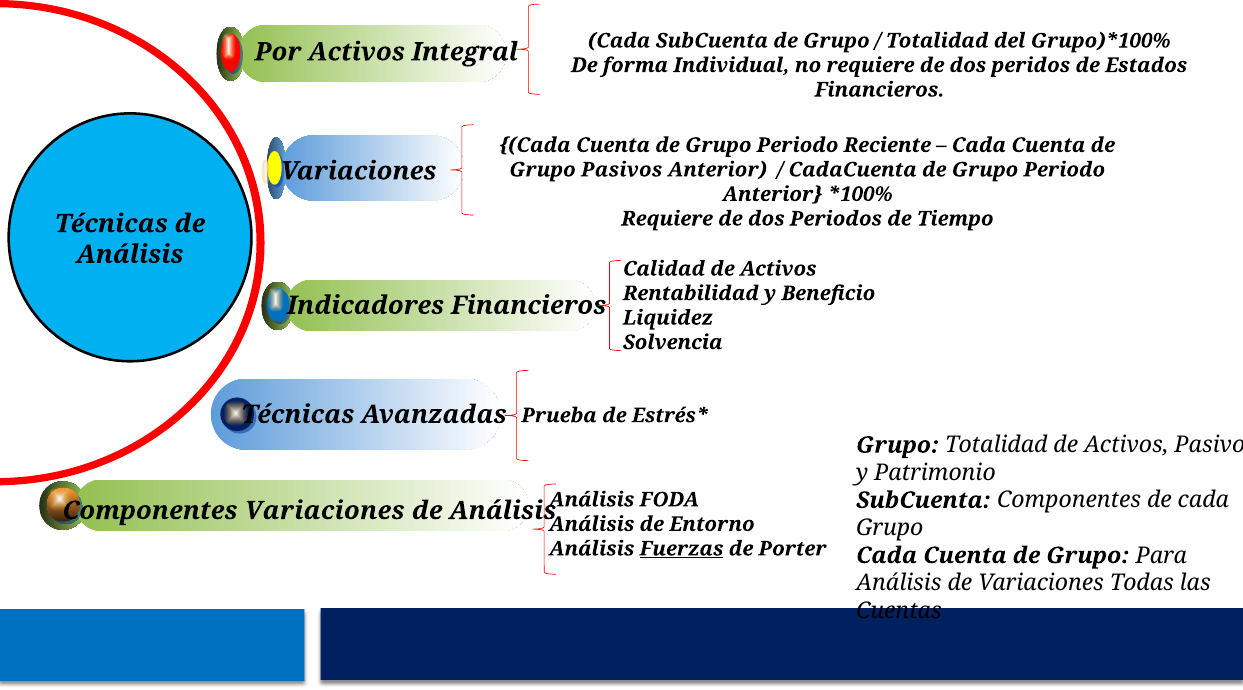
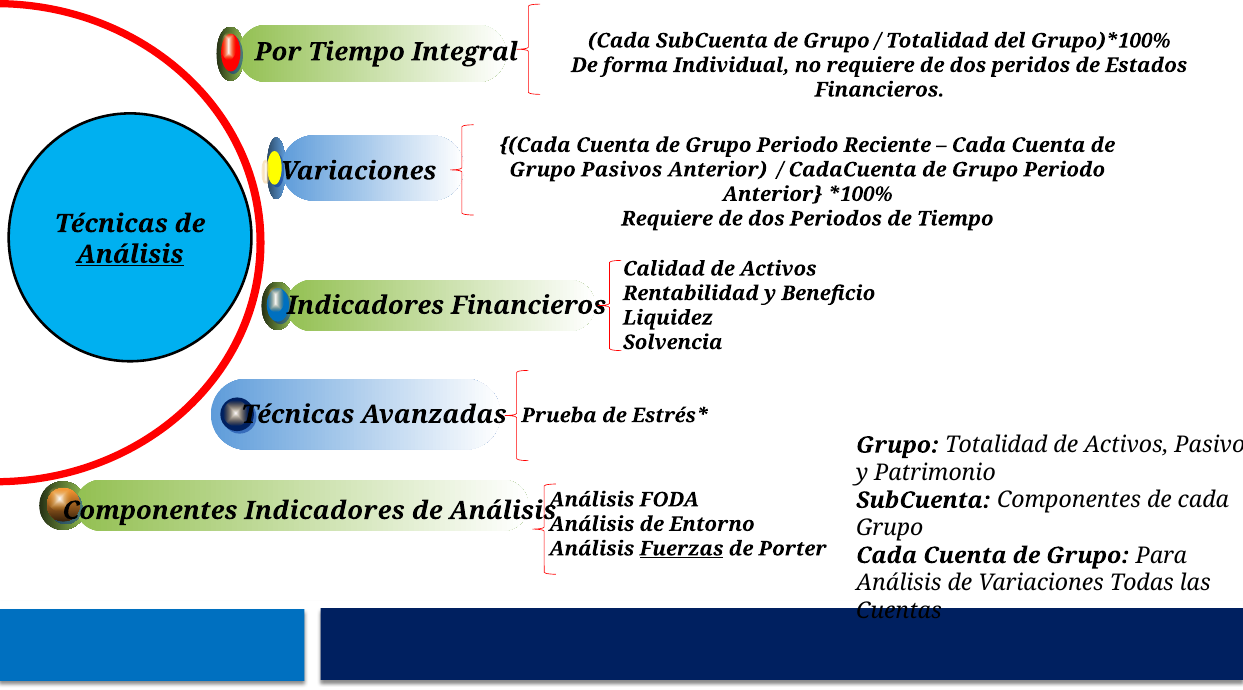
Por Activos: Activos -> Tiempo
Análisis at (130, 255) underline: none -> present
Componentes Variaciones: Variaciones -> Indicadores
